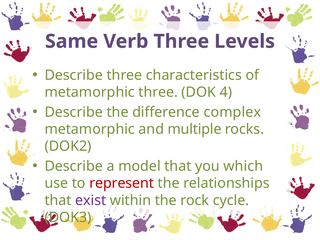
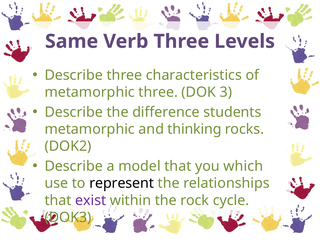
4: 4 -> 3
complex: complex -> students
multiple: multiple -> thinking
represent colour: red -> black
